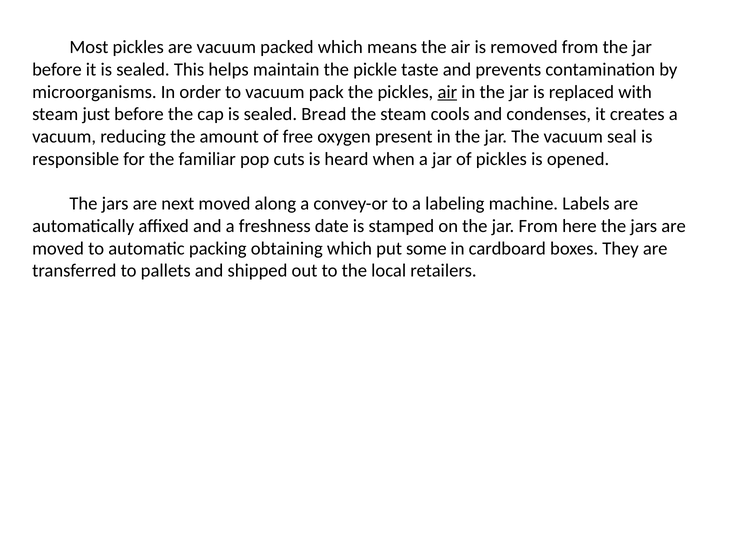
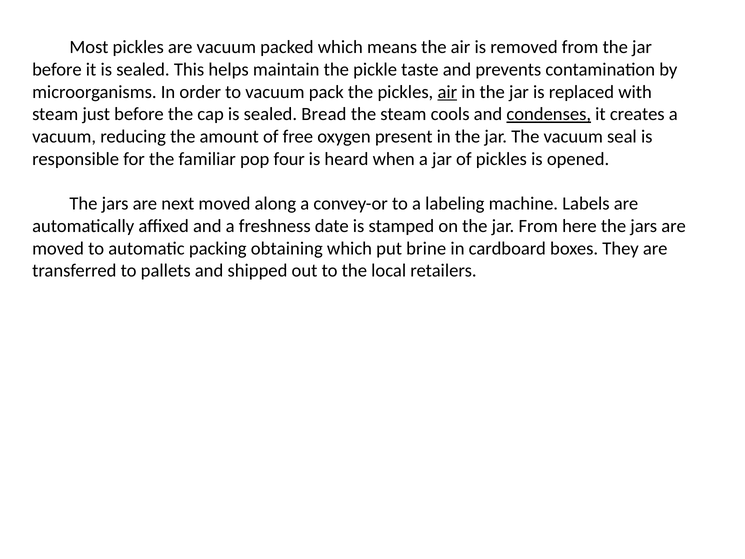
condenses underline: none -> present
cuts: cuts -> four
some: some -> brine
